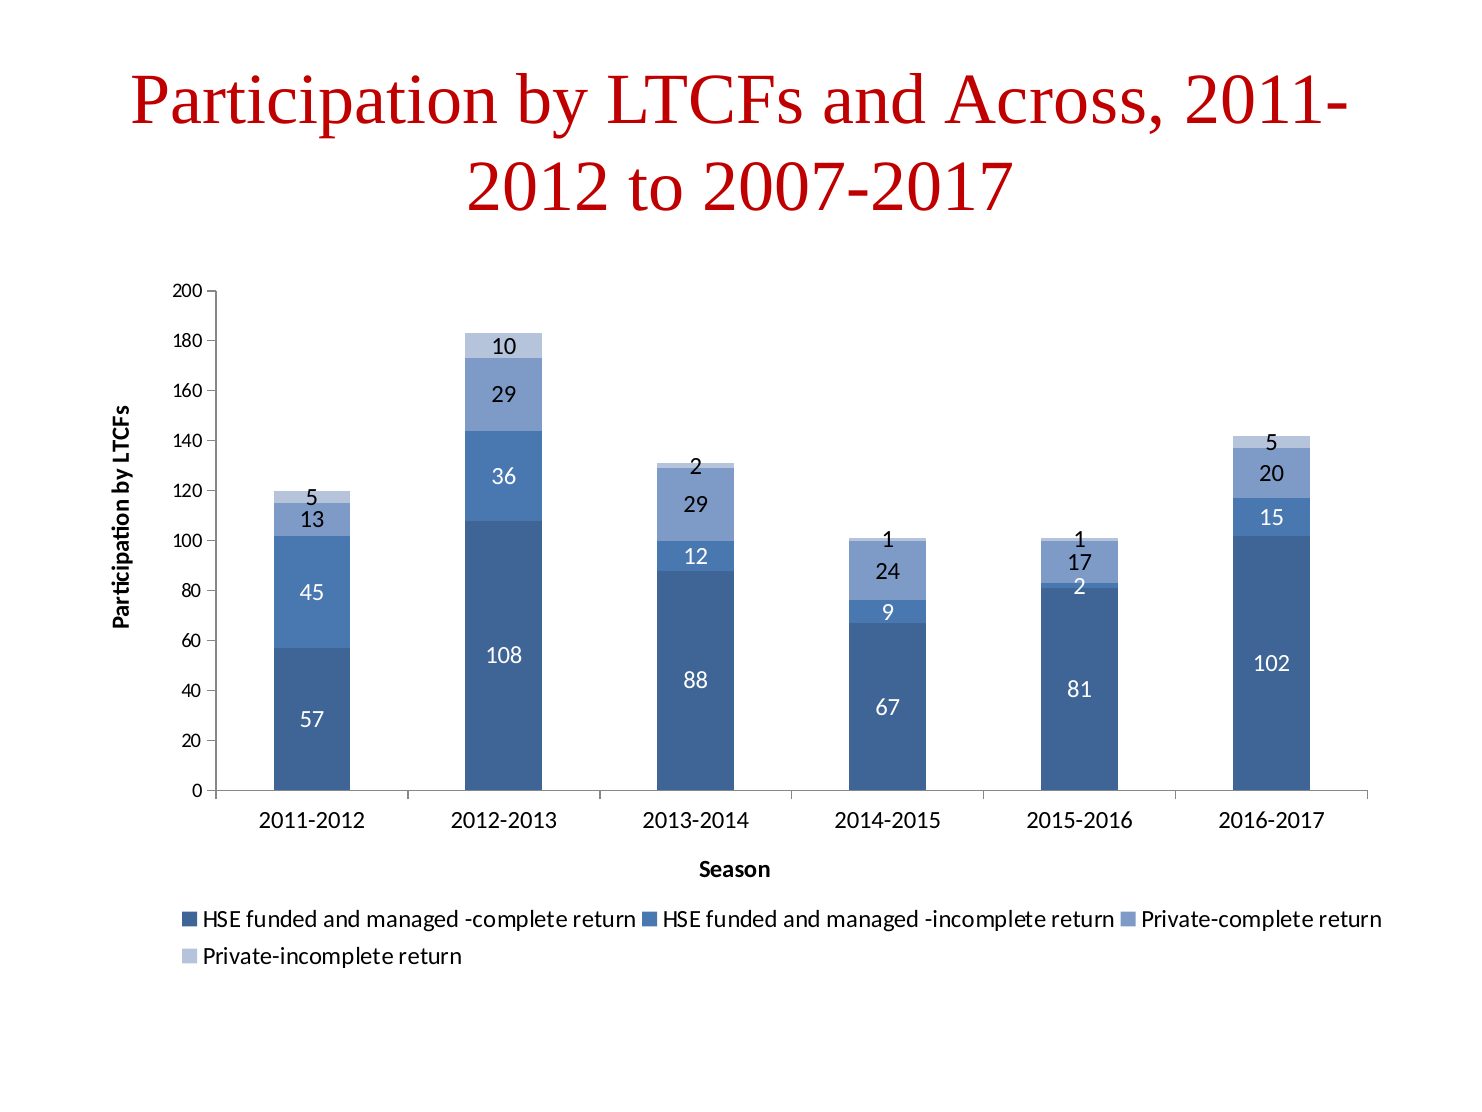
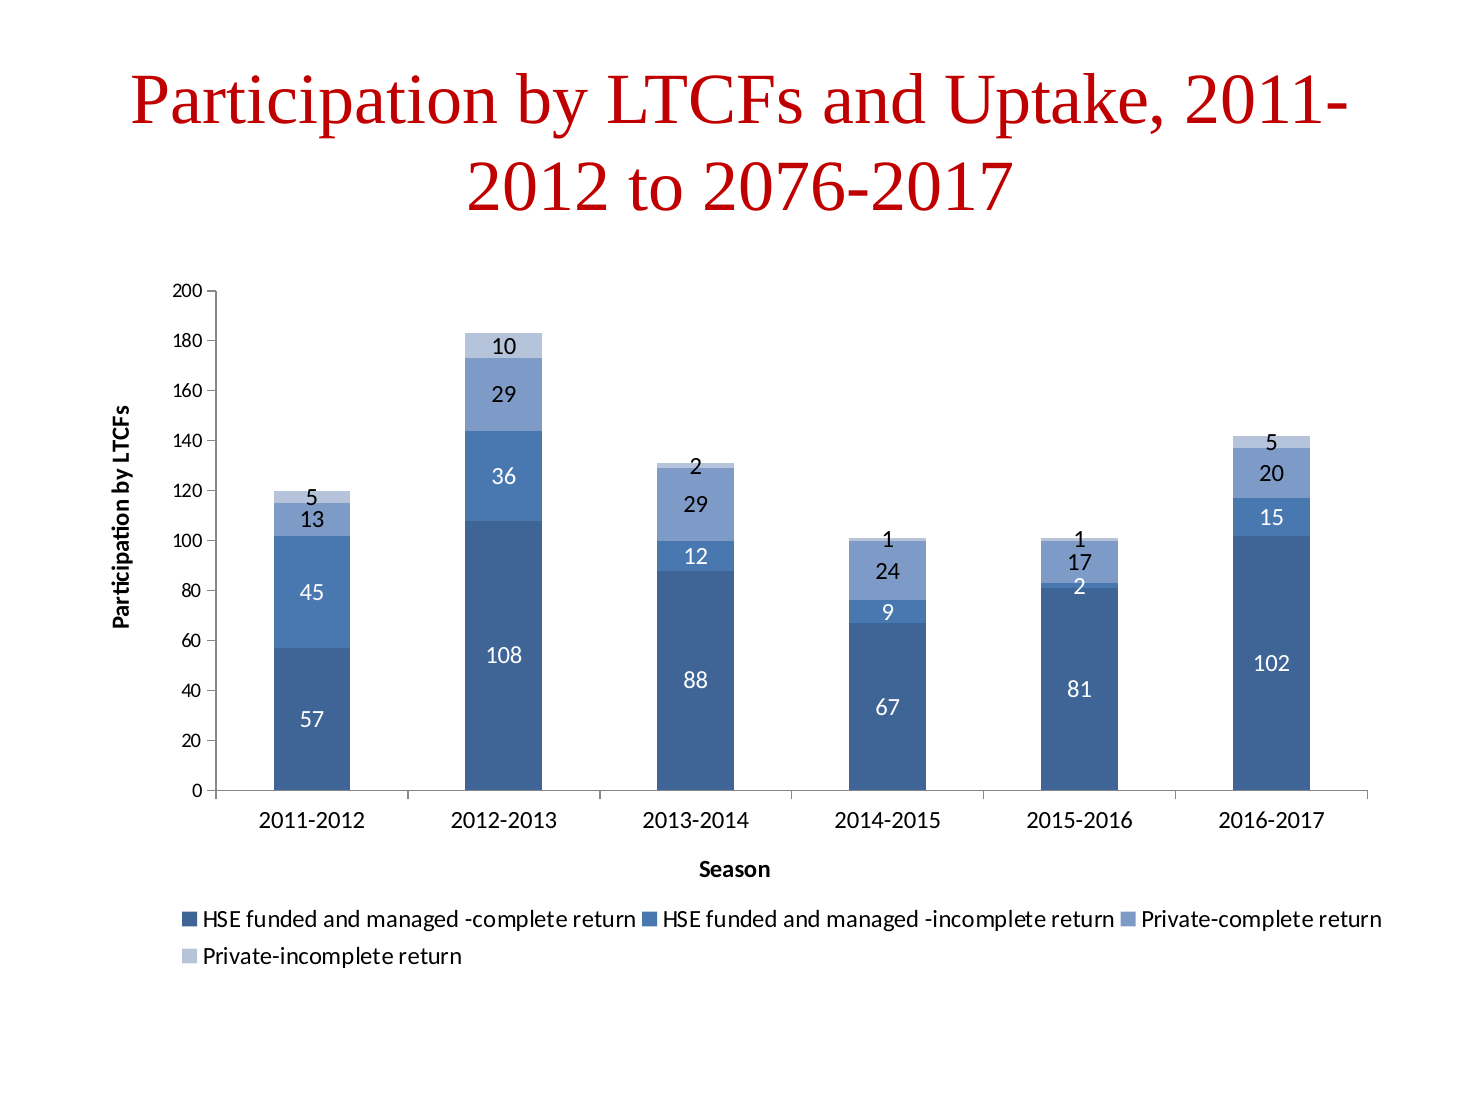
Across: Across -> Uptake
2007-2017: 2007-2017 -> 2076-2017
